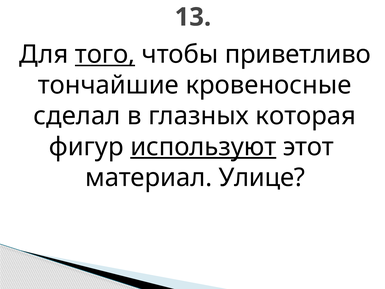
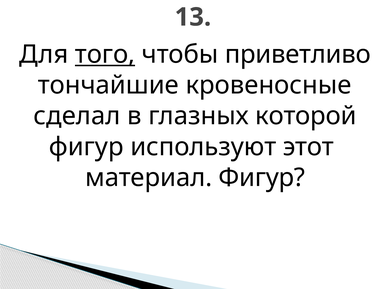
которая: которая -> которой
используют underline: present -> none
материал Улице: Улице -> Фигур
